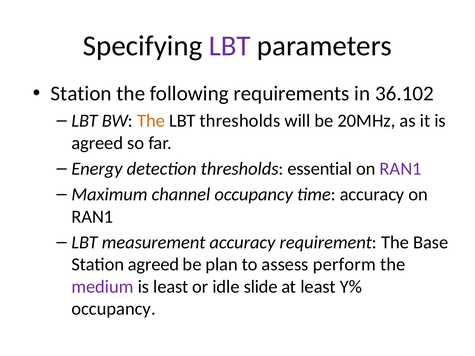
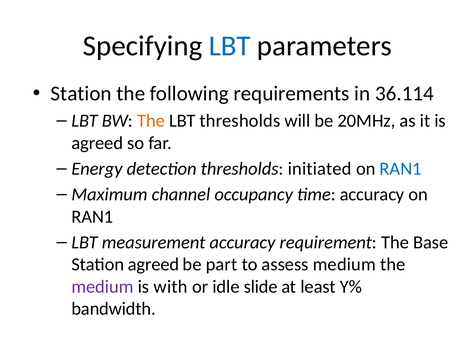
LBT at (230, 46) colour: purple -> blue
36.102: 36.102 -> 36.114
essential: essential -> initiated
RAN1 at (401, 169) colour: purple -> blue
plan: plan -> part
assess perform: perform -> medium
is least: least -> with
occupancy at (114, 309): occupancy -> bandwidth
